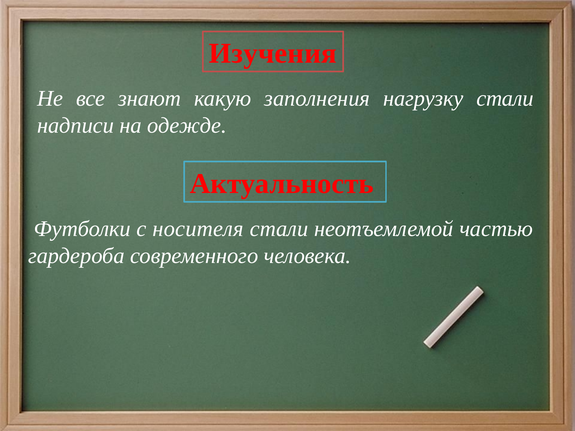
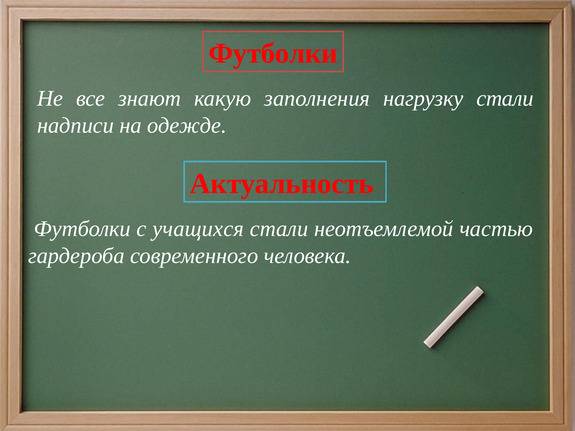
Изучения at (273, 54): Изучения -> Футболки
носителя: носителя -> учащихся
